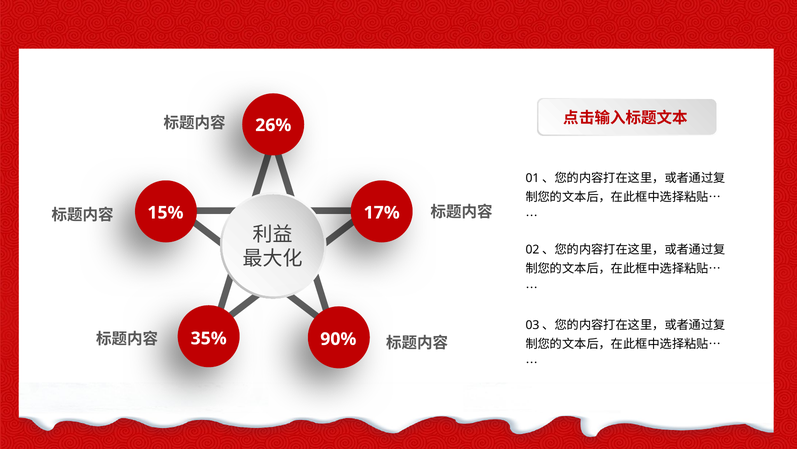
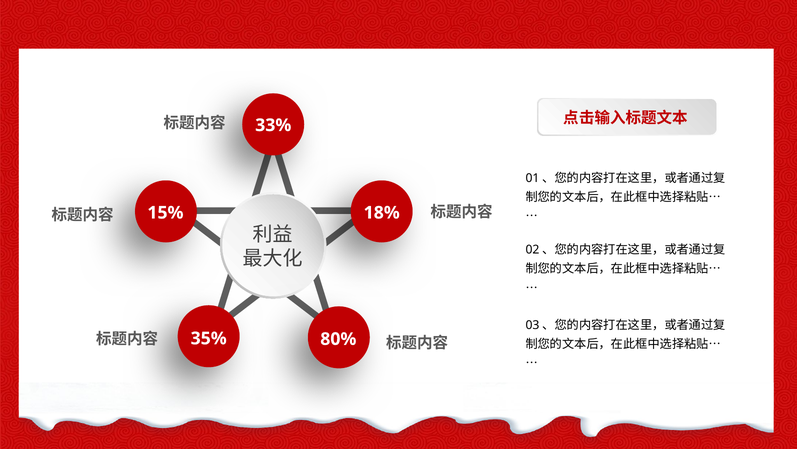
26%: 26% -> 33%
17%: 17% -> 18%
90%: 90% -> 80%
